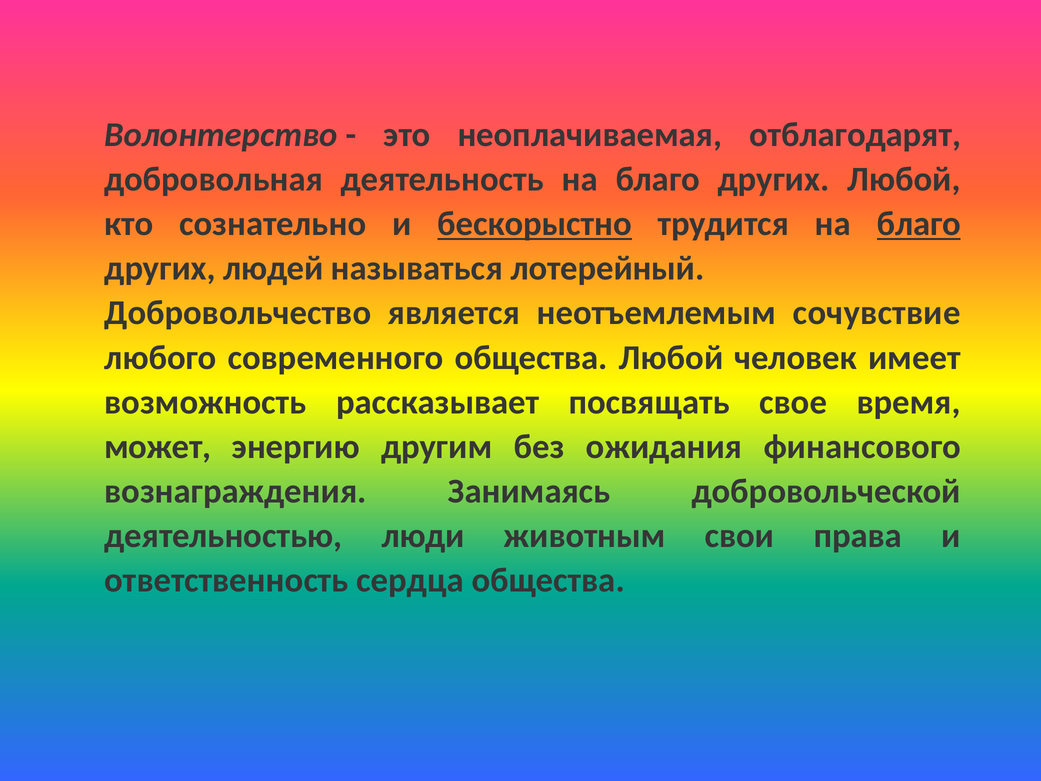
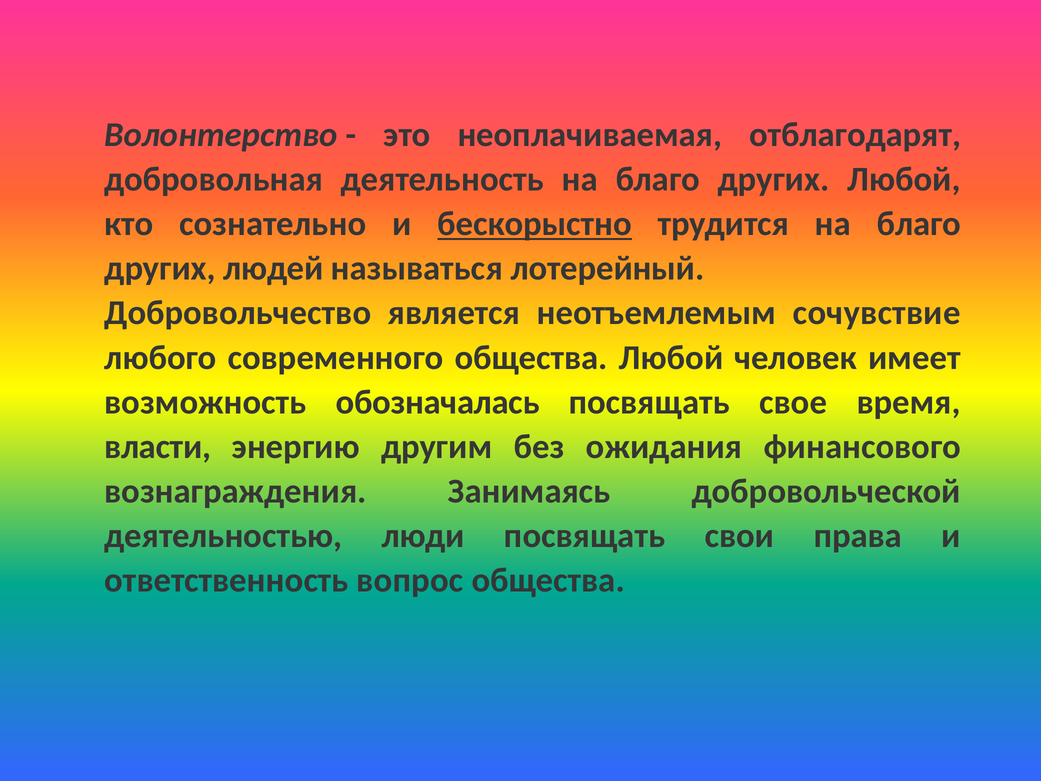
благо at (919, 224) underline: present -> none
рассказывает: рассказывает -> обозначалась
может: может -> власти
люди животным: животным -> посвящать
сердца: сердца -> вопрос
